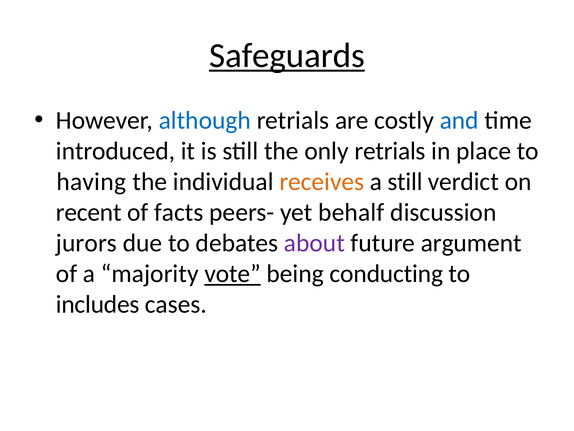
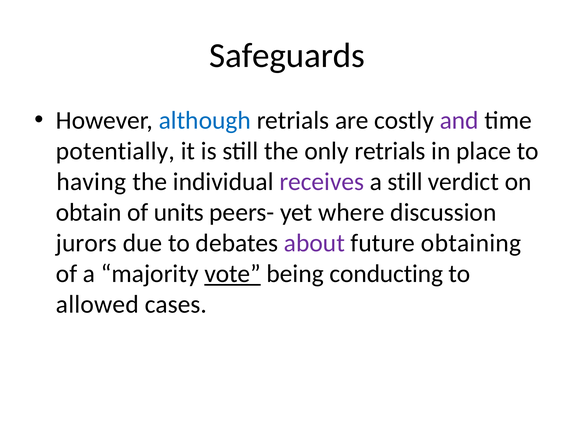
Safeguards underline: present -> none
and colour: blue -> purple
introduced: introduced -> potentially
receives colour: orange -> purple
recent: recent -> obtain
facts: facts -> units
behalf: behalf -> where
argument: argument -> obtaining
includes: includes -> allowed
